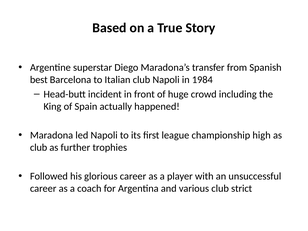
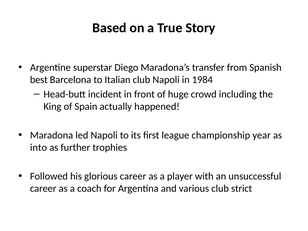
high: high -> year
club at (39, 148): club -> into
